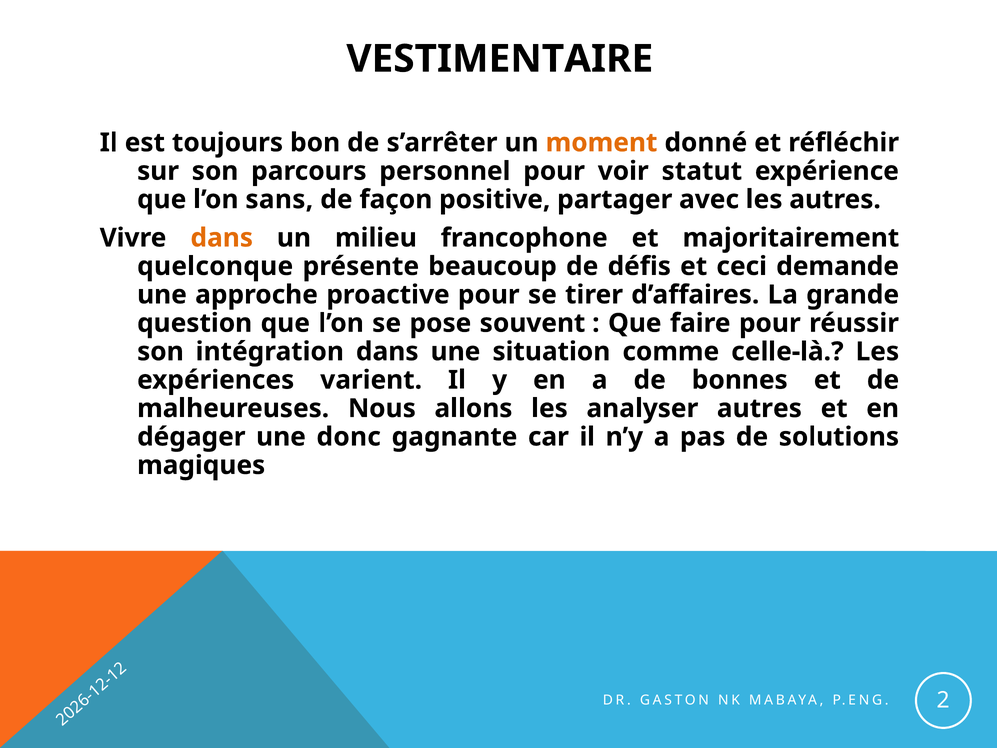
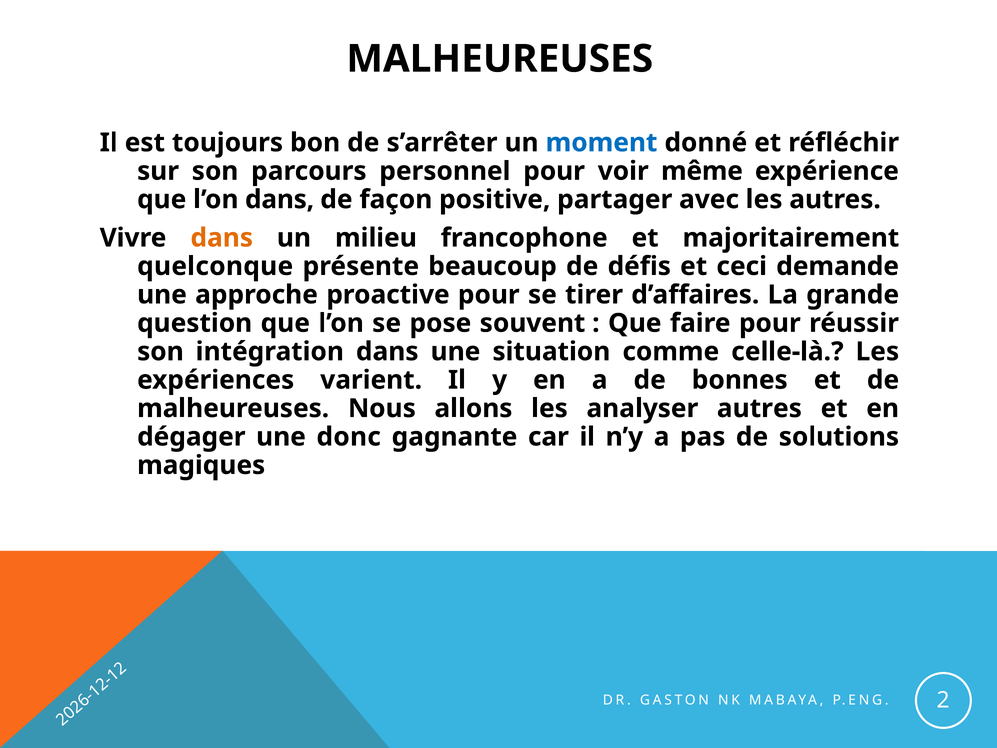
VESTIMENTAIRE at (500, 59): VESTIMENTAIRE -> MALHEUREUSES
moment colour: orange -> blue
statut: statut -> même
l’on sans: sans -> dans
